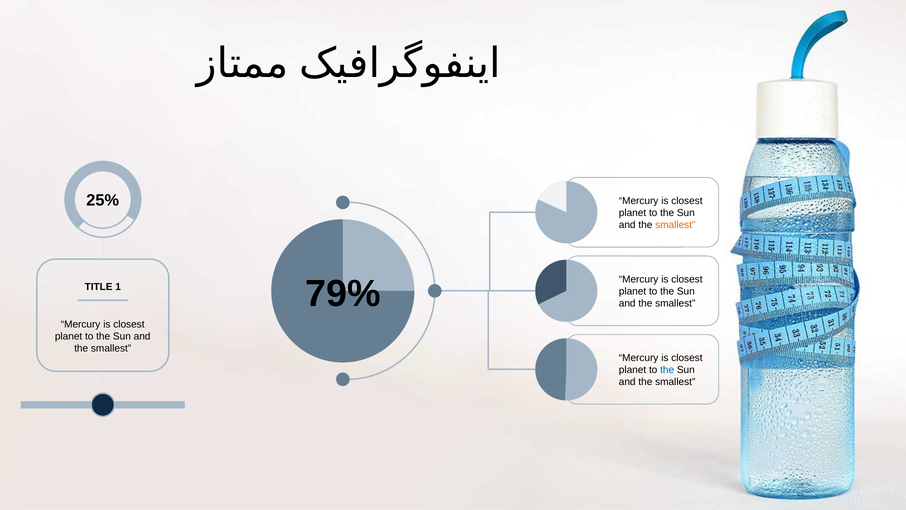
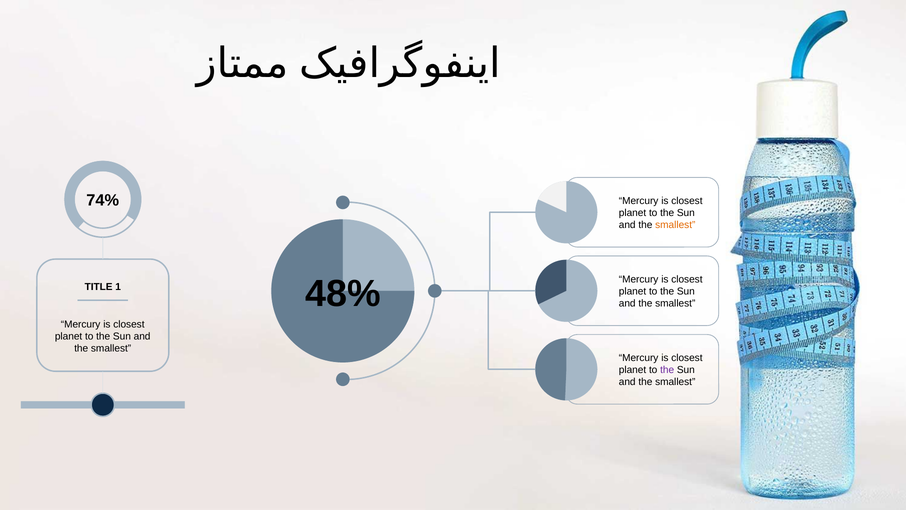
25%: 25% -> 74%
79%: 79% -> 48%
the at (667, 370) colour: blue -> purple
